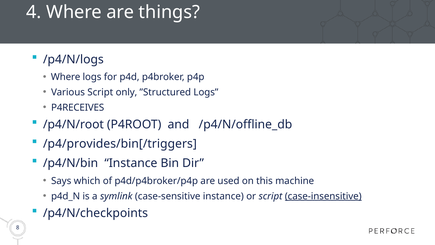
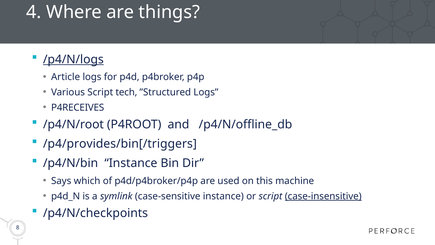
/p4/N/logs underline: none -> present
Where at (66, 77): Where -> Article
only: only -> tech
